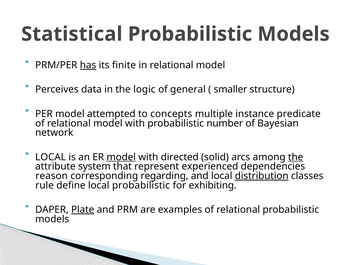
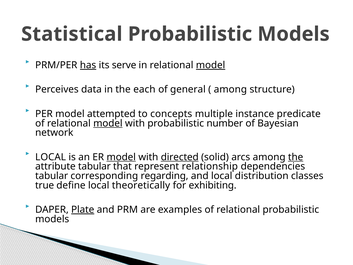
finite: finite -> serve
model at (211, 65) underline: none -> present
logic: logic -> each
smaller at (230, 89): smaller -> among
model at (108, 123) underline: none -> present
directed underline: none -> present
attribute system: system -> tabular
experienced: experienced -> relationship
reason at (52, 176): reason -> tabular
distribution underline: present -> none
rule: rule -> true
local probabilistic: probabilistic -> theoretically
